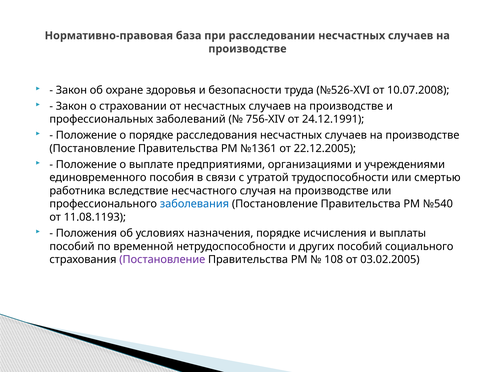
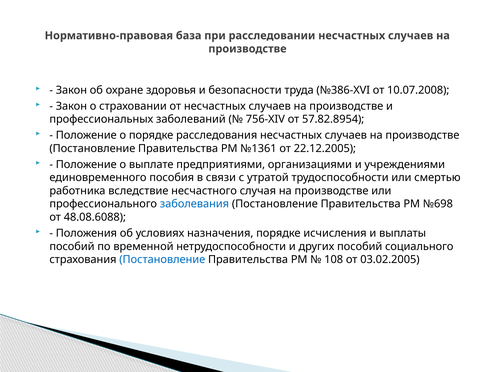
№526-XVI: №526-XVI -> №386-XVI
24.12.1991: 24.12.1991 -> 57.82.8954
№540: №540 -> №698
11.08.1193: 11.08.1193 -> 48.08.6088
Постановление at (162, 259) colour: purple -> blue
